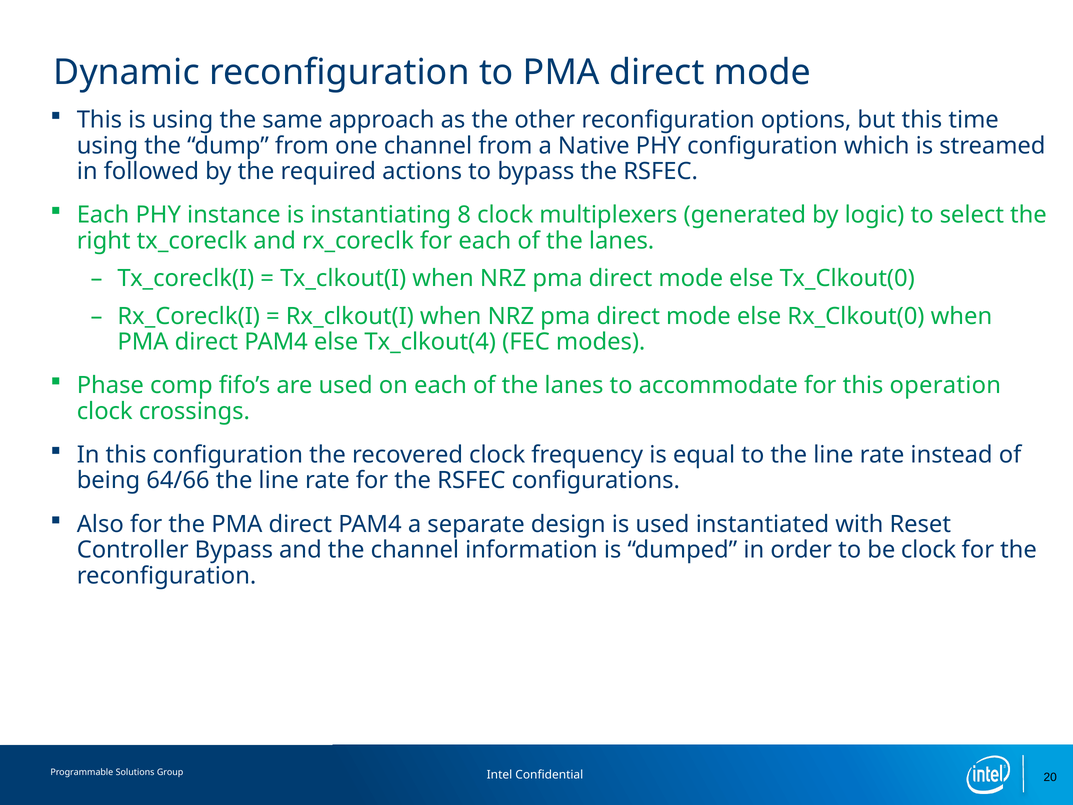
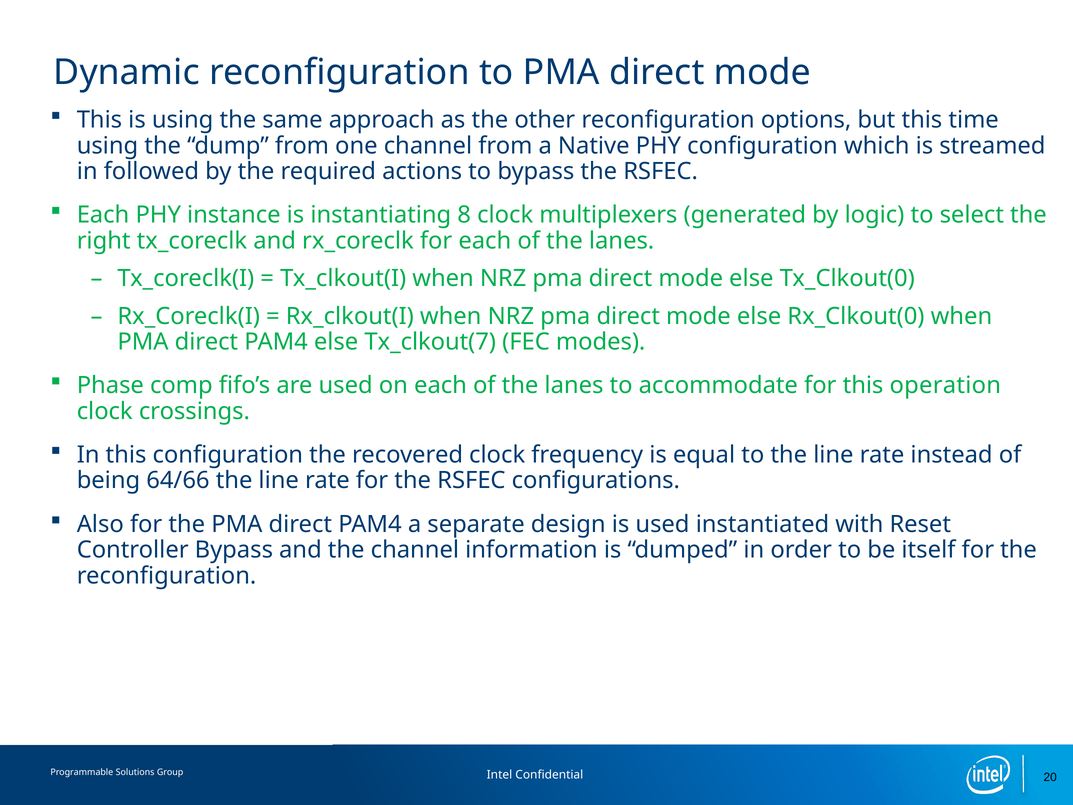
Tx_clkout(4: Tx_clkout(4 -> Tx_clkout(7
be clock: clock -> itself
